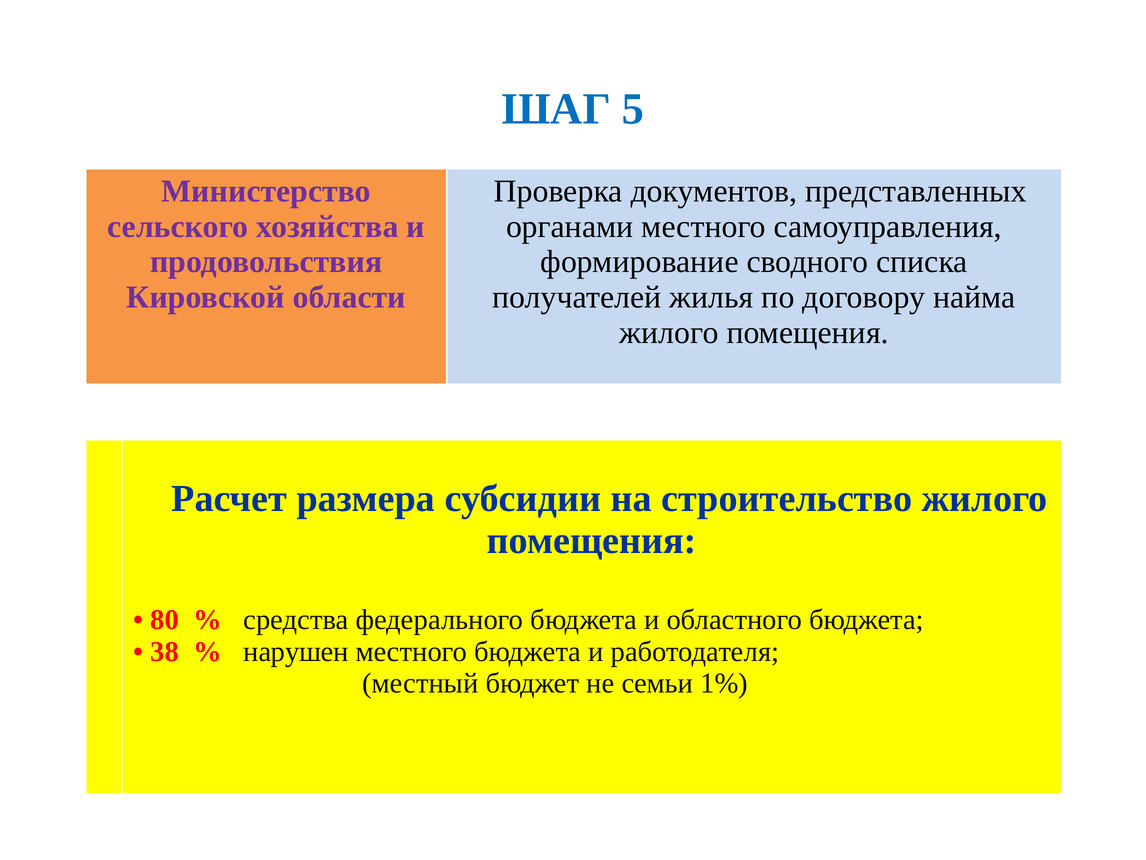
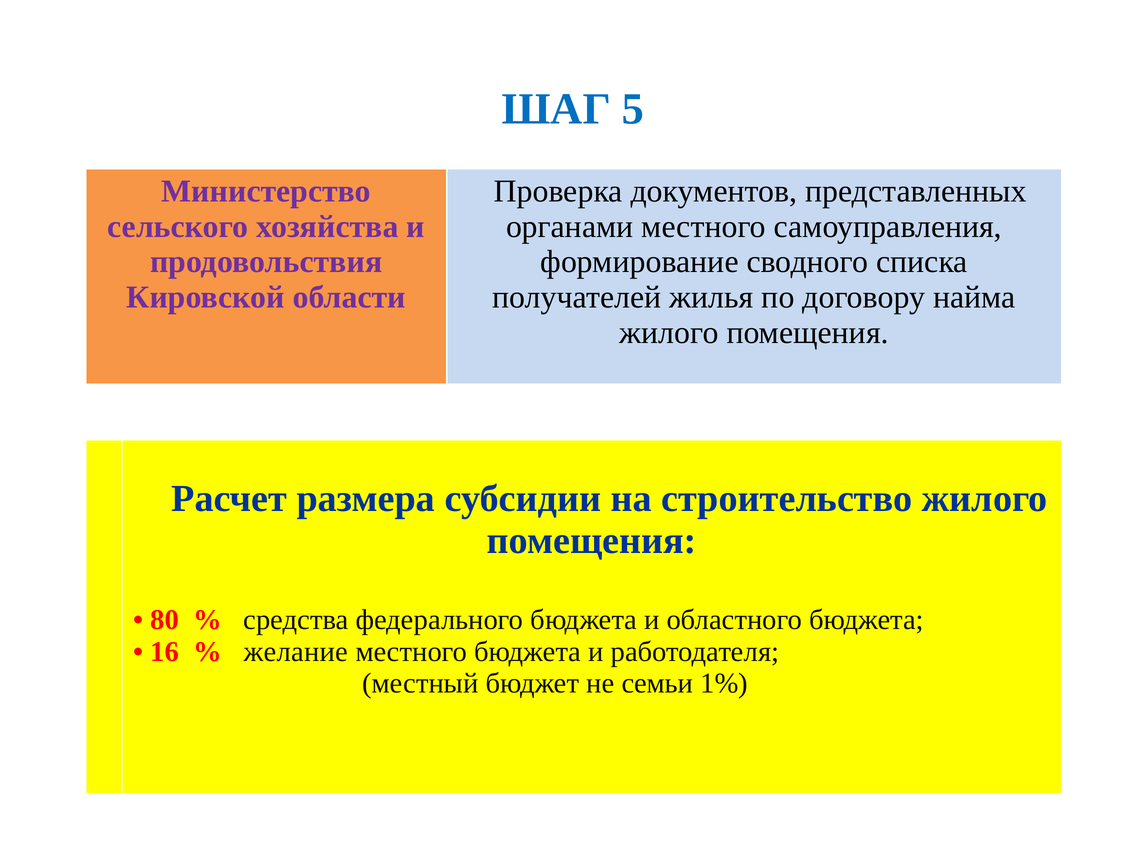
38: 38 -> 16
нарушен: нарушен -> желание
